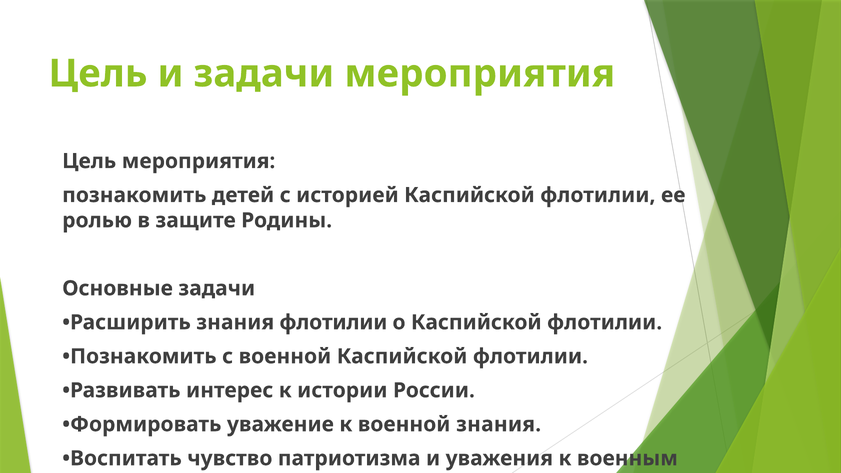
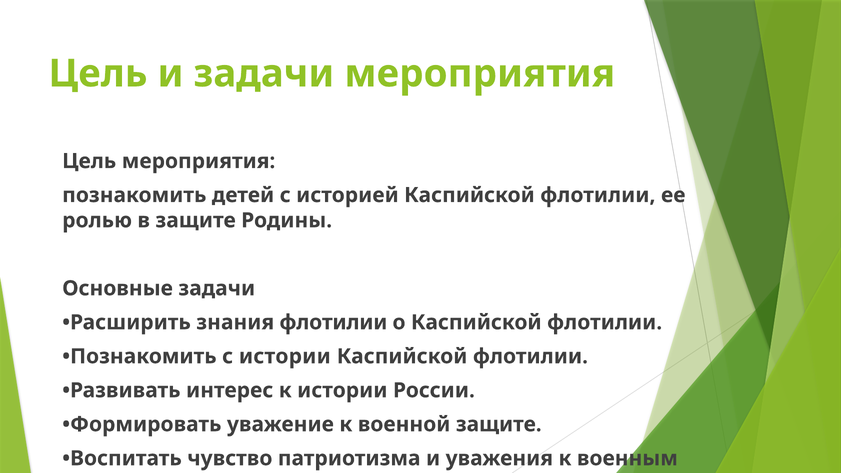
с военной: военной -> истории
военной знания: знания -> защите
